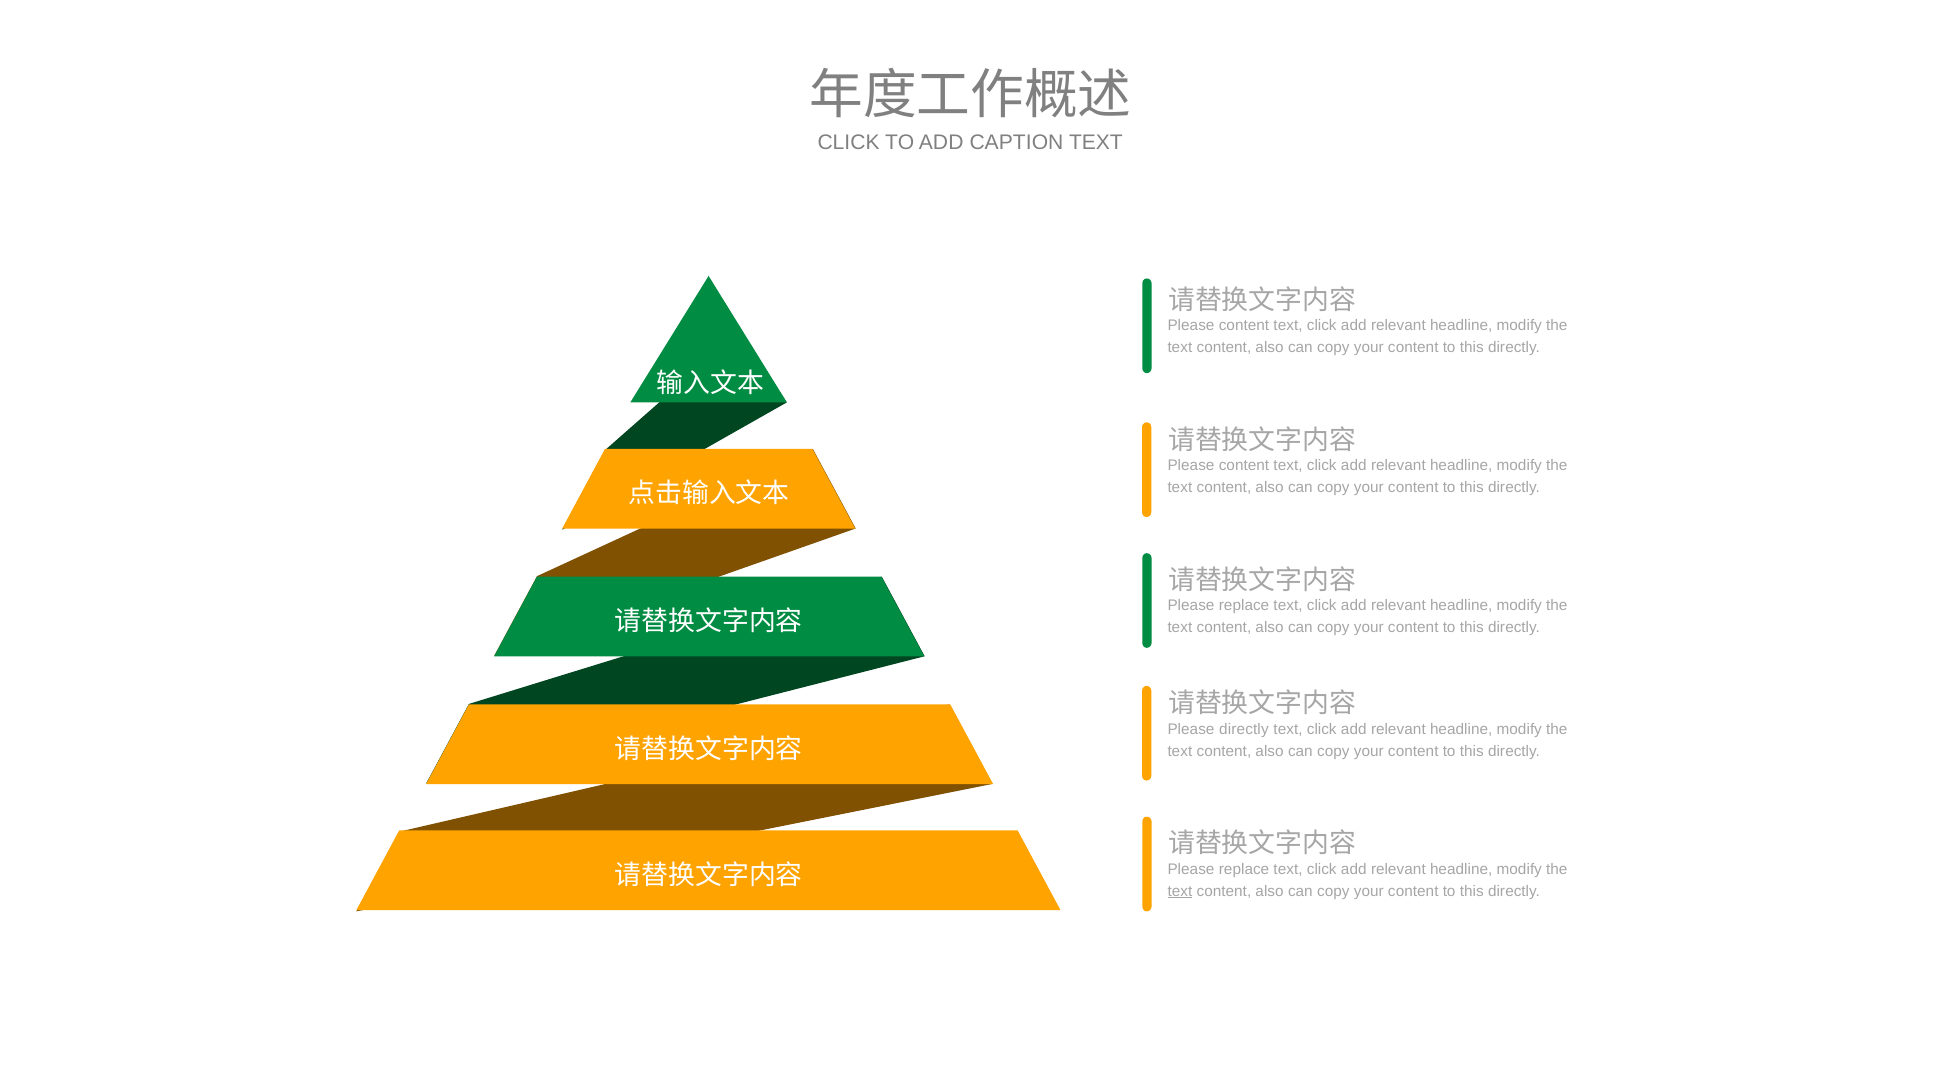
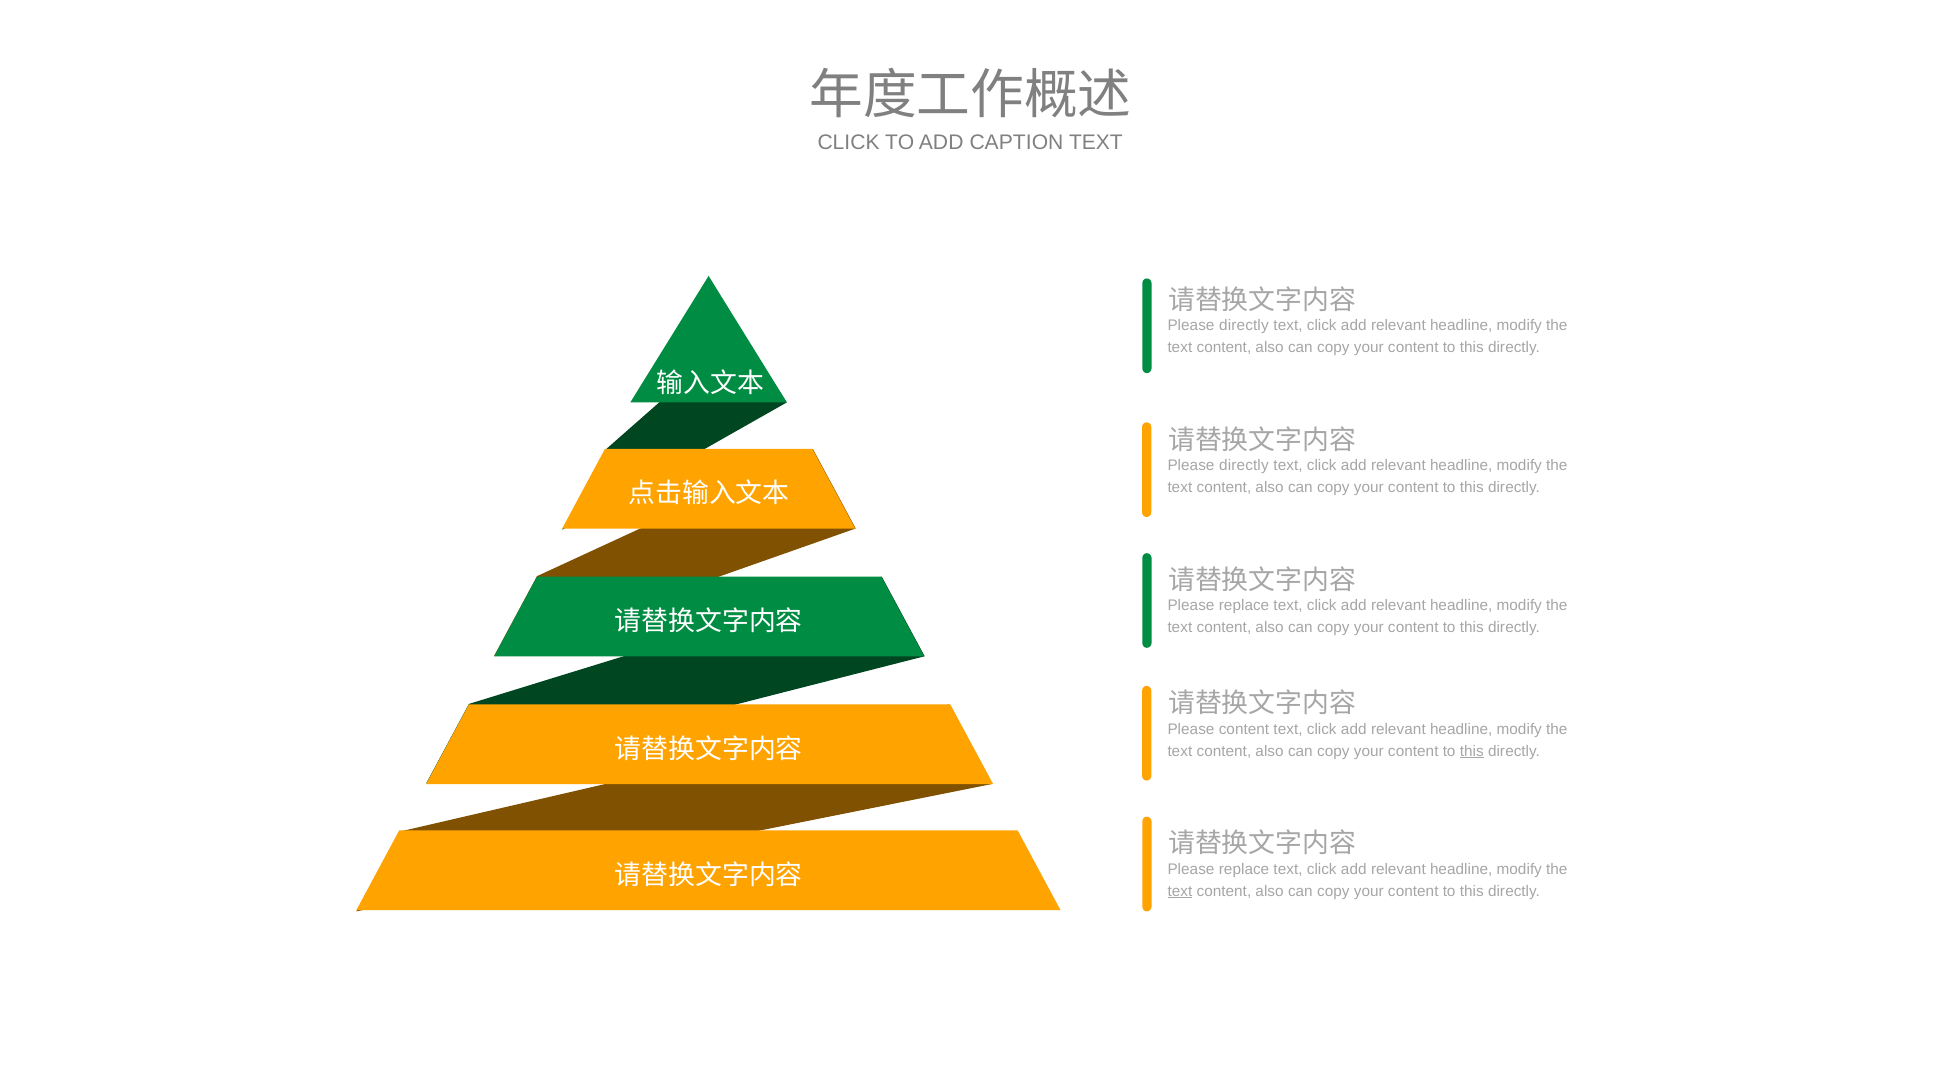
content at (1244, 326): content -> directly
content at (1244, 466): content -> directly
Please directly: directly -> content
this at (1472, 752) underline: none -> present
